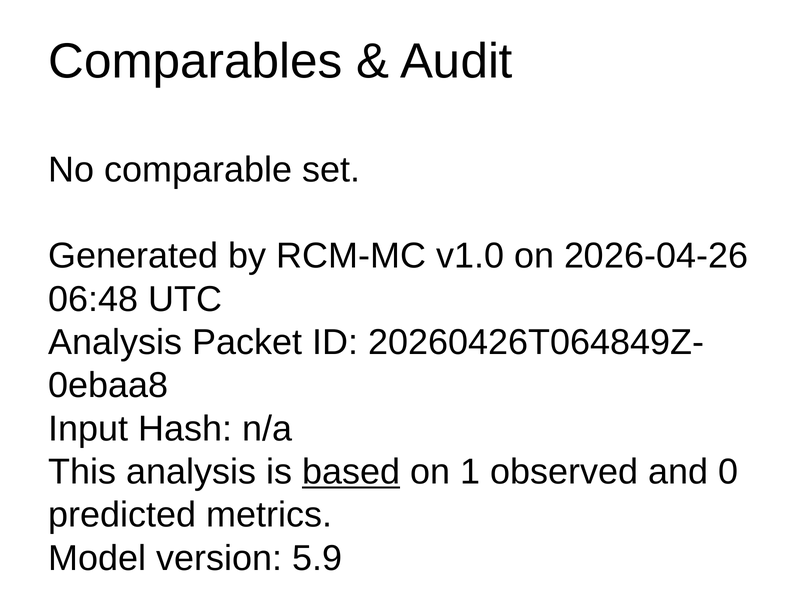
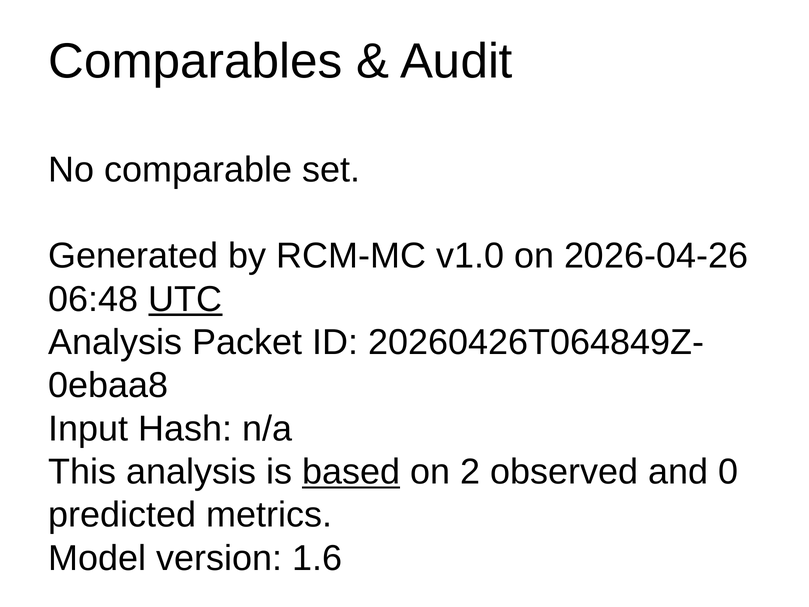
UTC underline: none -> present
1: 1 -> 2
5.9: 5.9 -> 1.6
